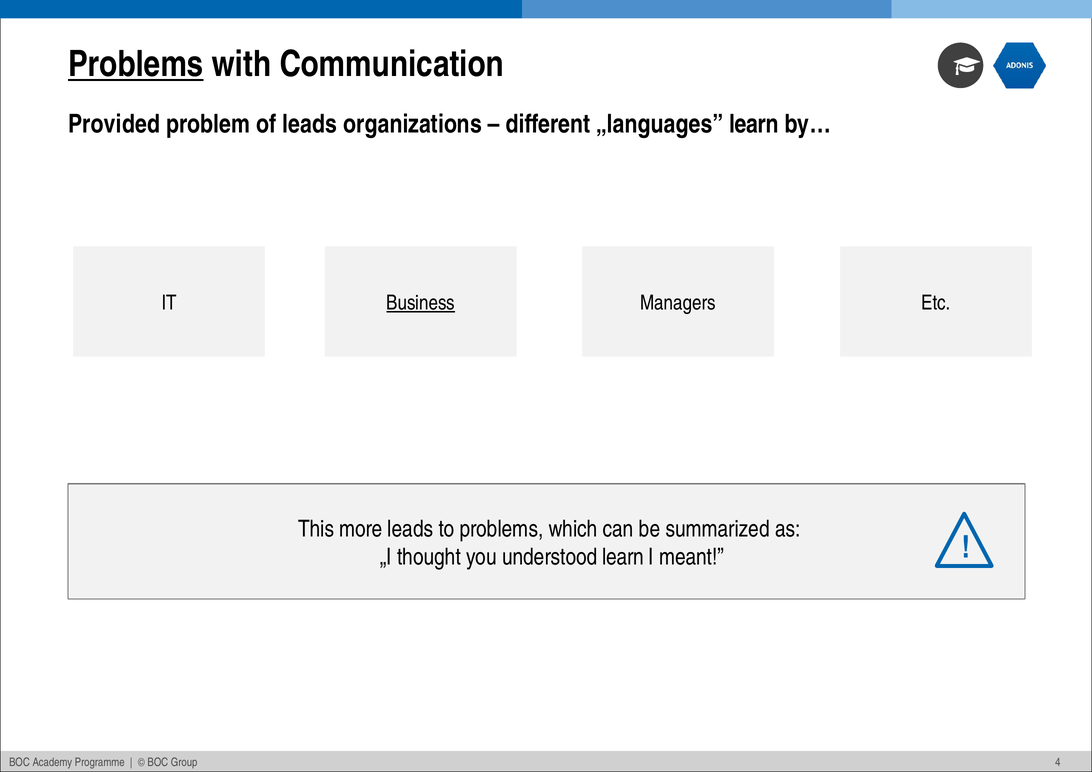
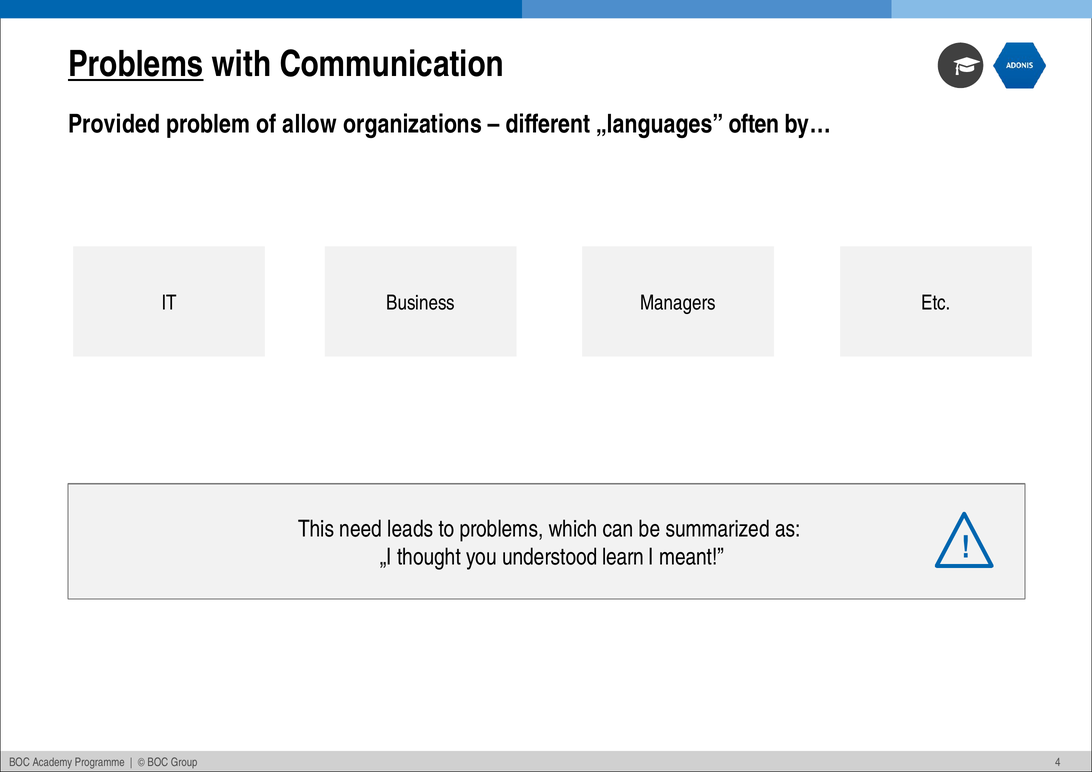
of leads: leads -> allow
„languages learn: learn -> often
Business underline: present -> none
more: more -> need
